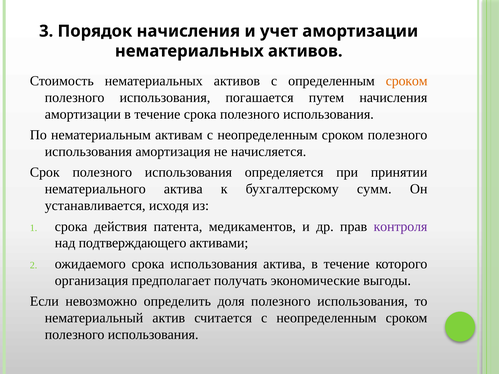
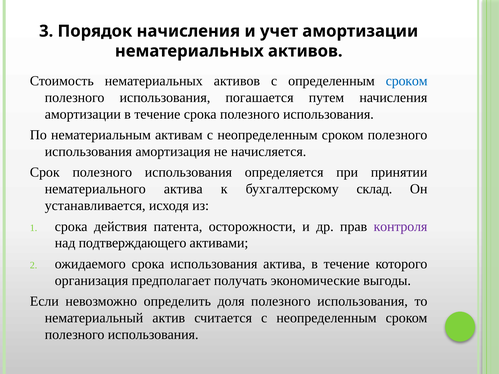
сроком at (407, 81) colour: orange -> blue
сумм: сумм -> склад
медикаментов: медикаментов -> осторожности
